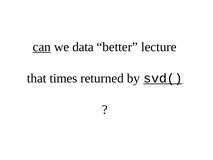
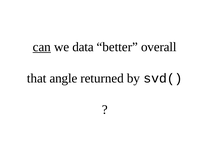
lecture: lecture -> overall
times: times -> angle
svd( underline: present -> none
